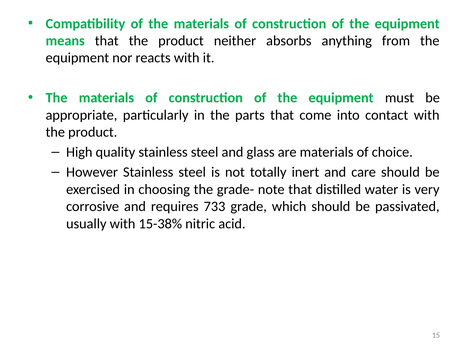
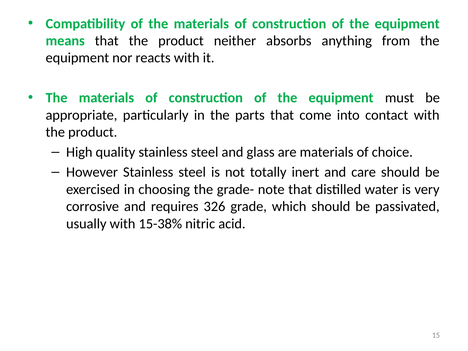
733: 733 -> 326
